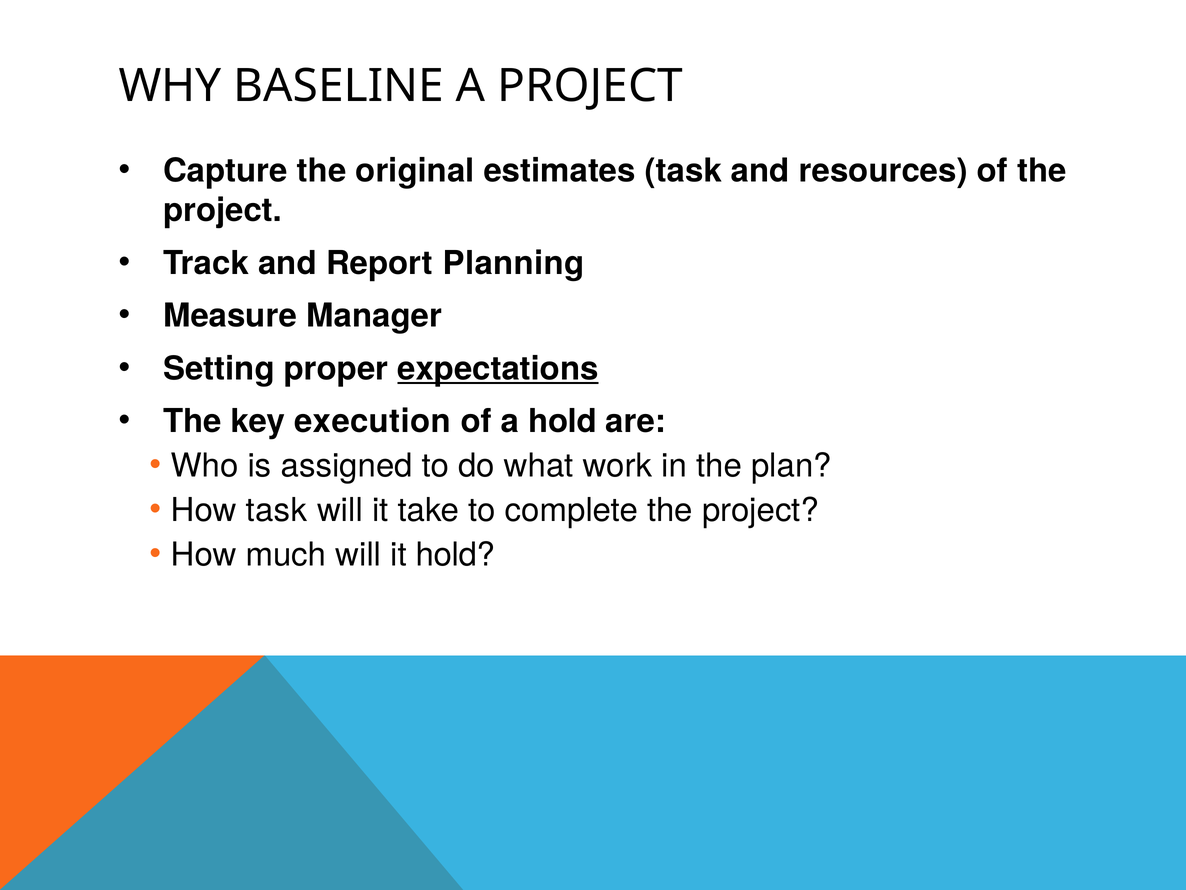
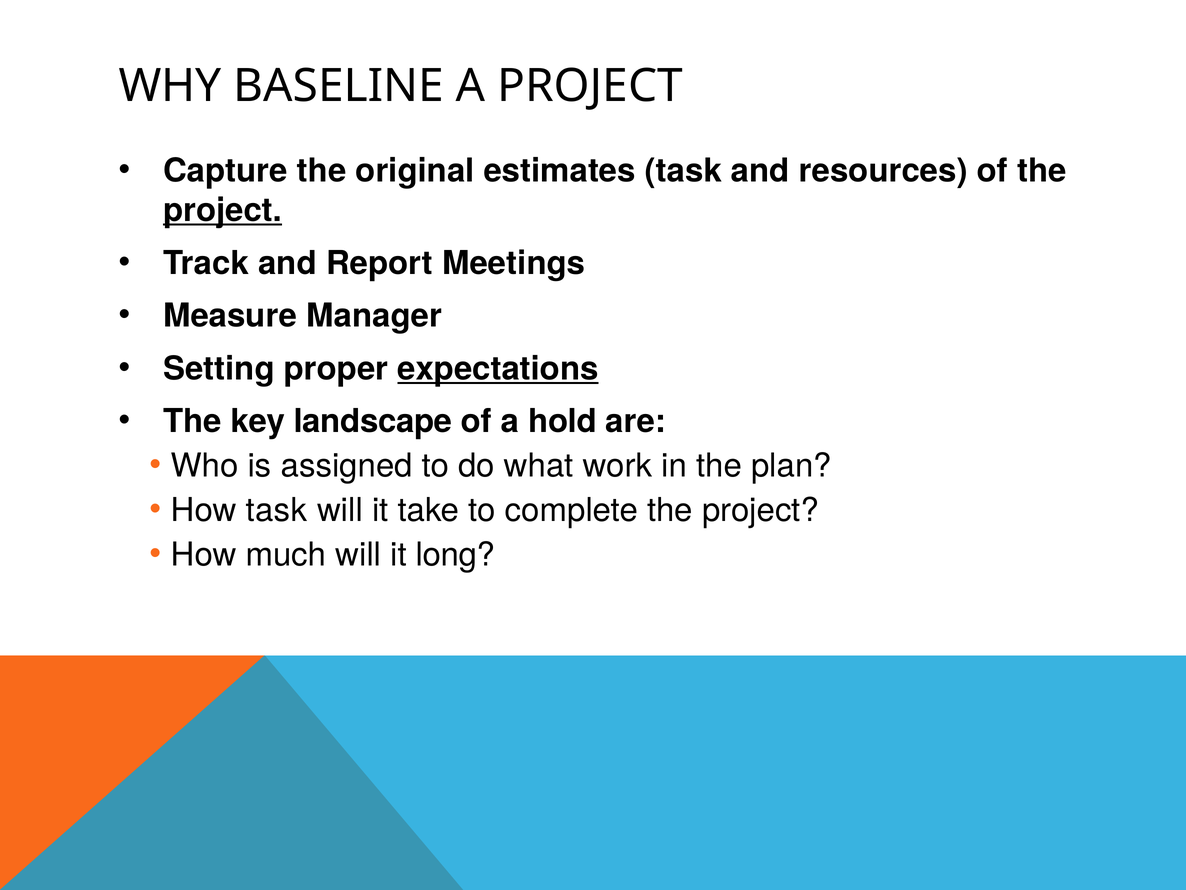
project at (223, 210) underline: none -> present
Planning: Planning -> Meetings
execution: execution -> landscape
it hold: hold -> long
